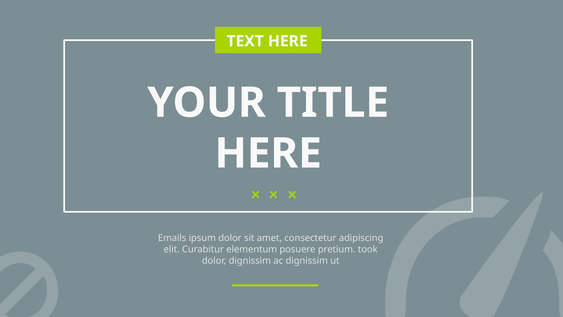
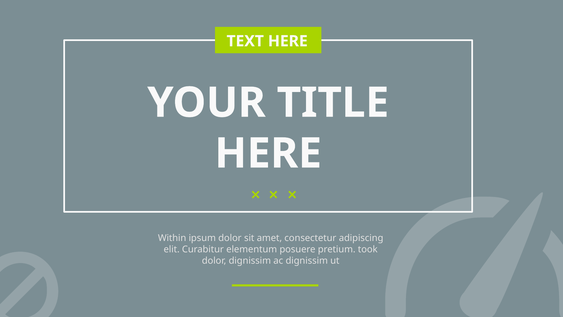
Emails: Emails -> Within
